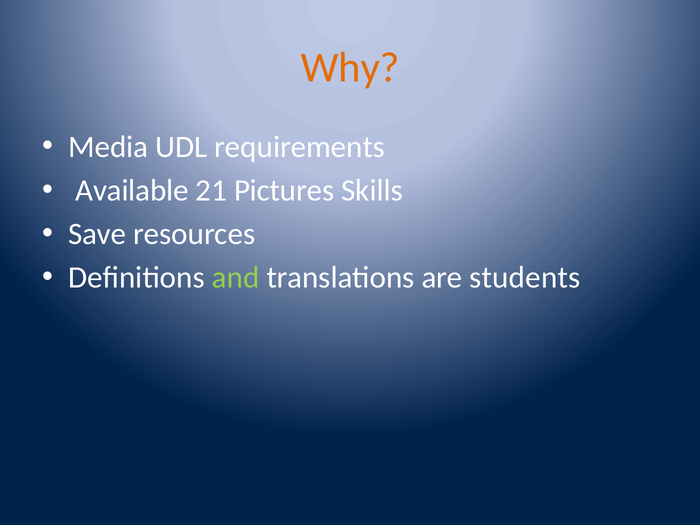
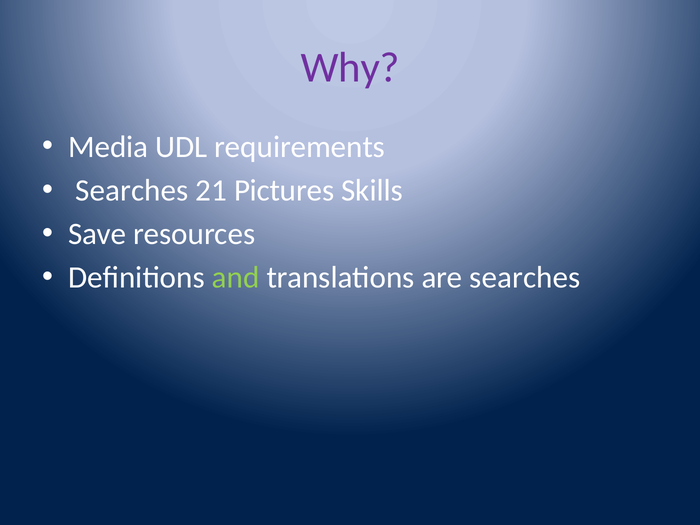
Why colour: orange -> purple
Available at (132, 190): Available -> Searches
are students: students -> searches
